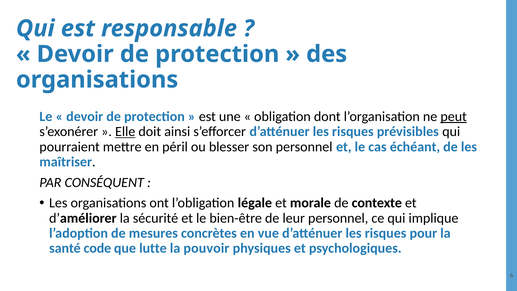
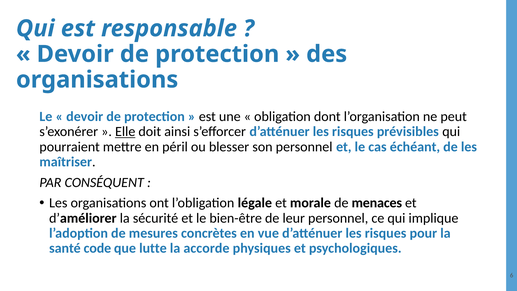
peut underline: present -> none
contexte: contexte -> menaces
pouvoir: pouvoir -> accorde
